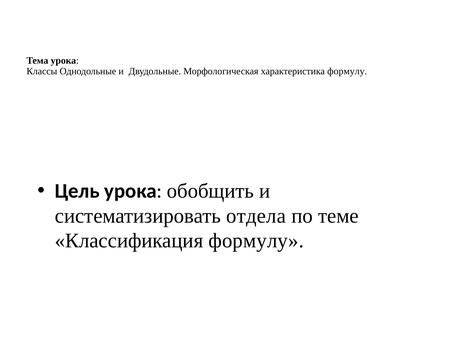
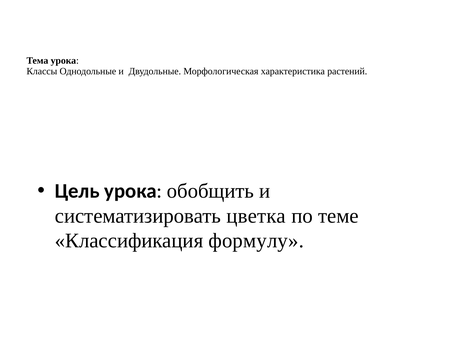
характеристика формулу: формулу -> растений
отдела: отдела -> цветка
